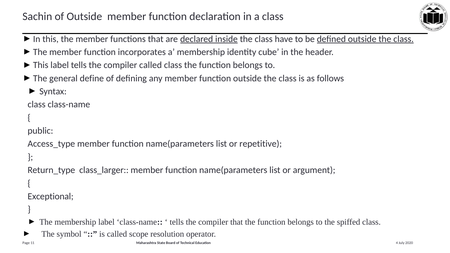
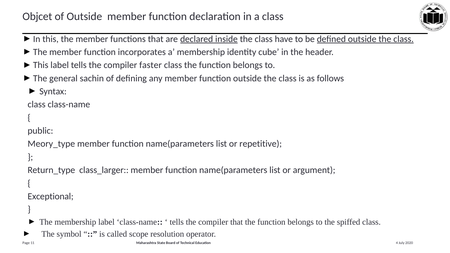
Sachin: Sachin -> Objcet
compiler called: called -> faster
define: define -> sachin
Access_type: Access_type -> Meory_type
